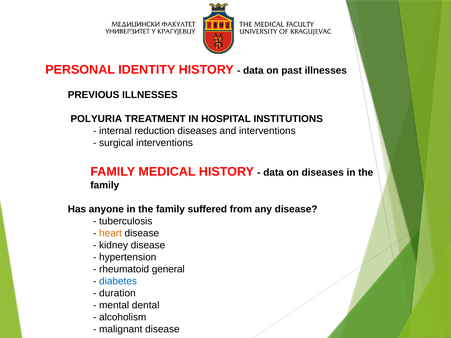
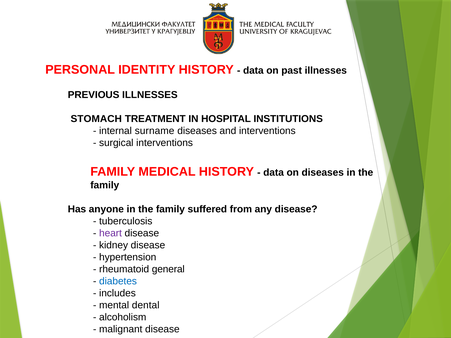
POLYURIA: POLYURIA -> STOMACH
reduction: reduction -> surname
heart colour: orange -> purple
duration: duration -> includes
